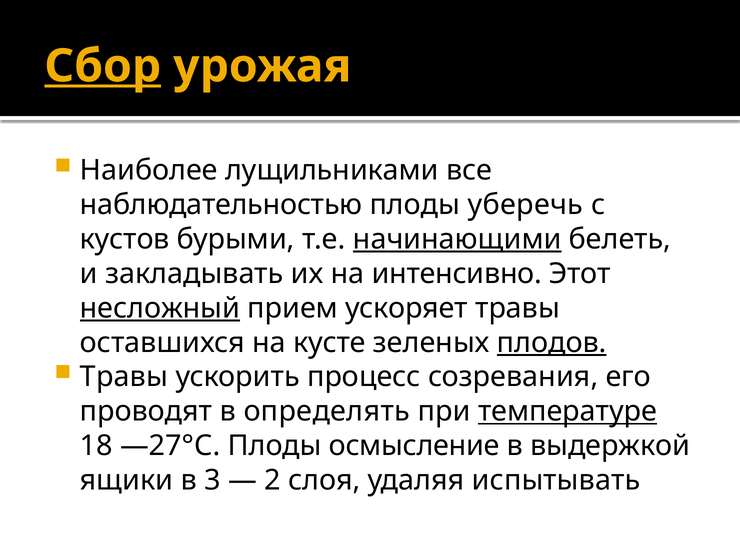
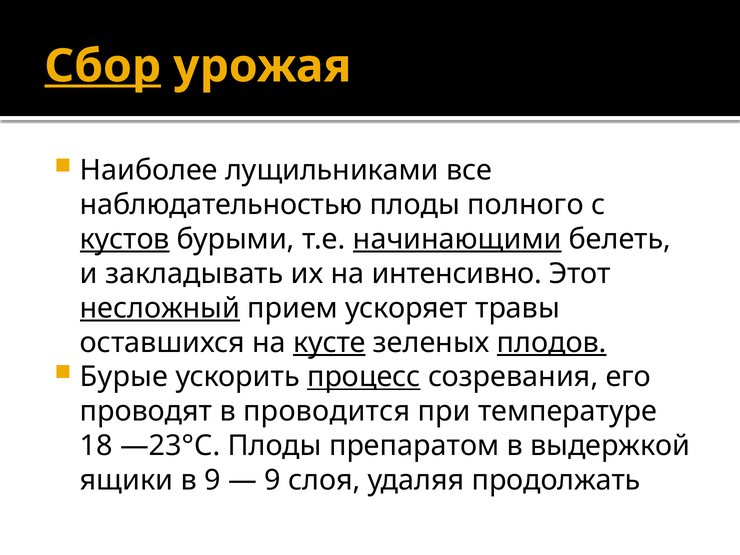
уберечь: уберечь -> полного
кустов underline: none -> present
кусте underline: none -> present
Травы at (124, 377): Травы -> Бурые
процесс underline: none -> present
определять: определять -> проводится
температуре underline: present -> none
—27°С: —27°С -> —23°С
осмысление: осмысление -> препаратом
в 3: 3 -> 9
2 at (273, 480): 2 -> 9
испытывать: испытывать -> продолжать
